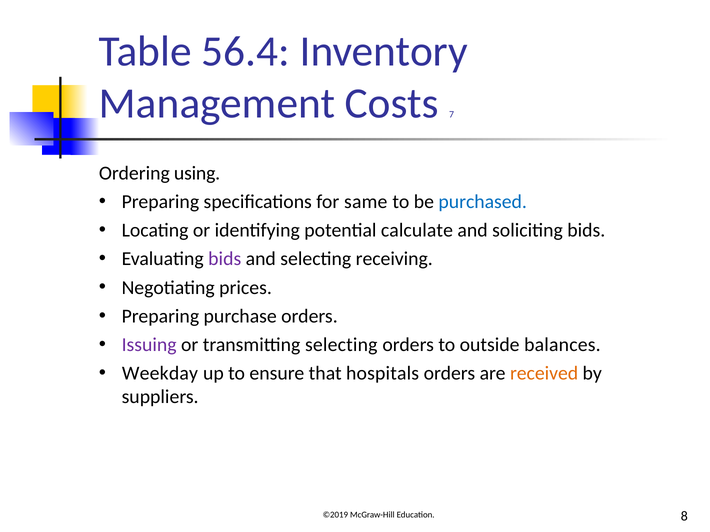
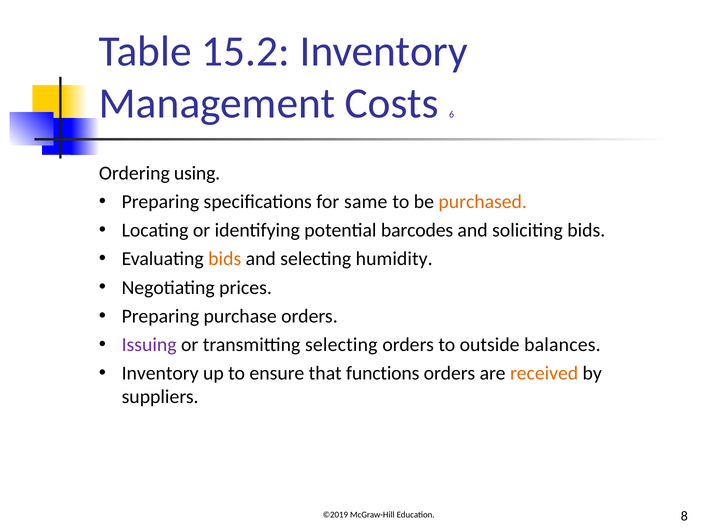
56.4: 56.4 -> 15.2
7: 7 -> 6
purchased colour: blue -> orange
calculate: calculate -> barcodes
bids at (225, 259) colour: purple -> orange
receiving: receiving -> humidity
Weekday at (160, 374): Weekday -> Inventory
hospitals: hospitals -> functions
